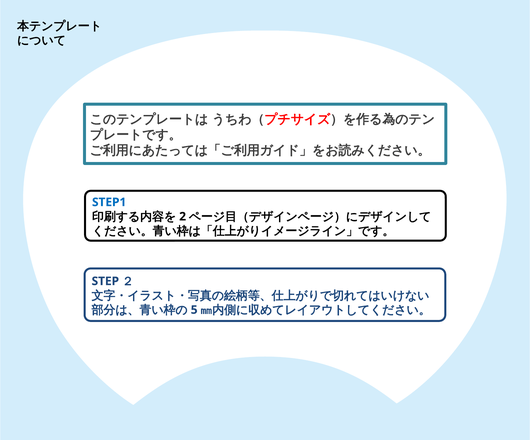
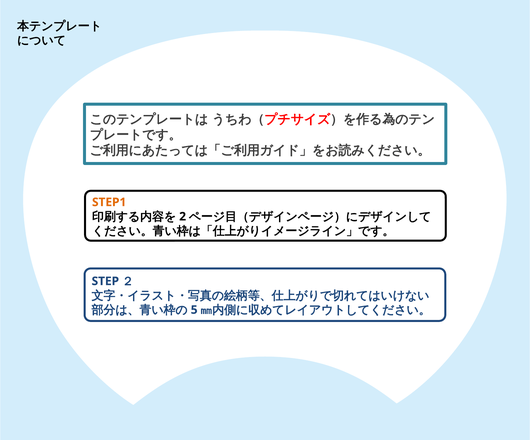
STEP1 colour: blue -> orange
